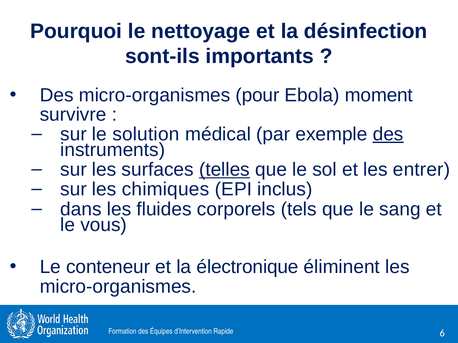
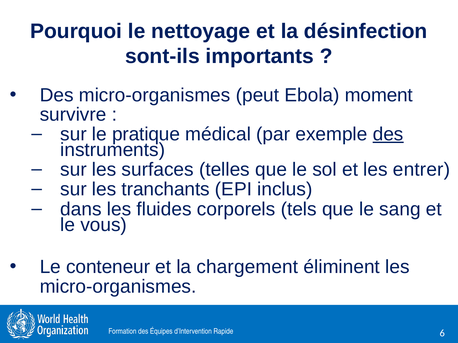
pour: pour -> peut
solution: solution -> pratique
telles underline: present -> none
chimiques: chimiques -> tranchants
électronique: électronique -> chargement
